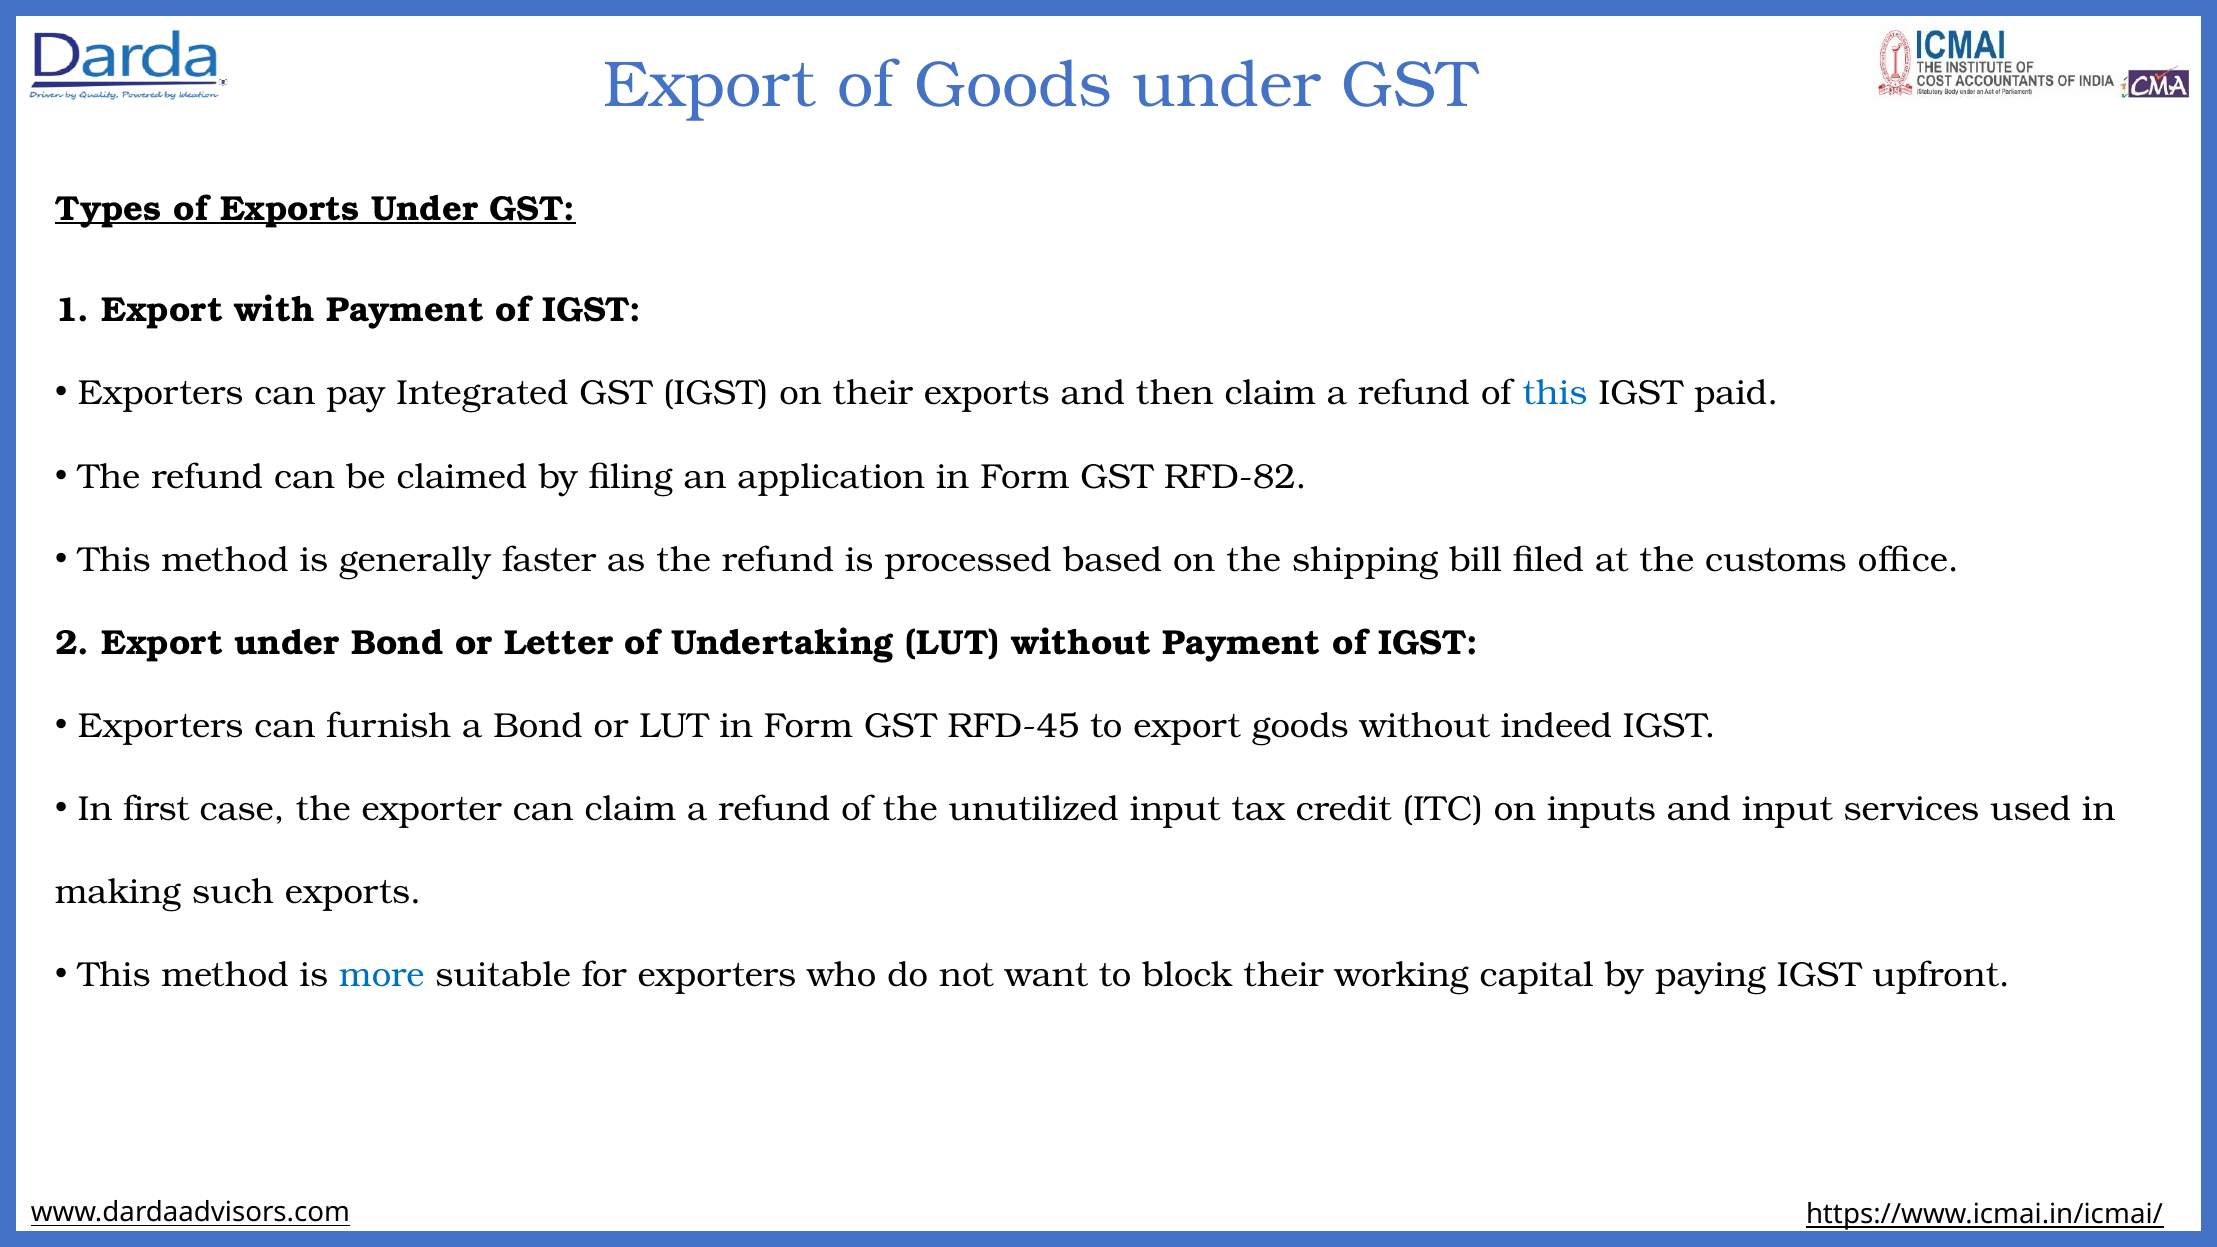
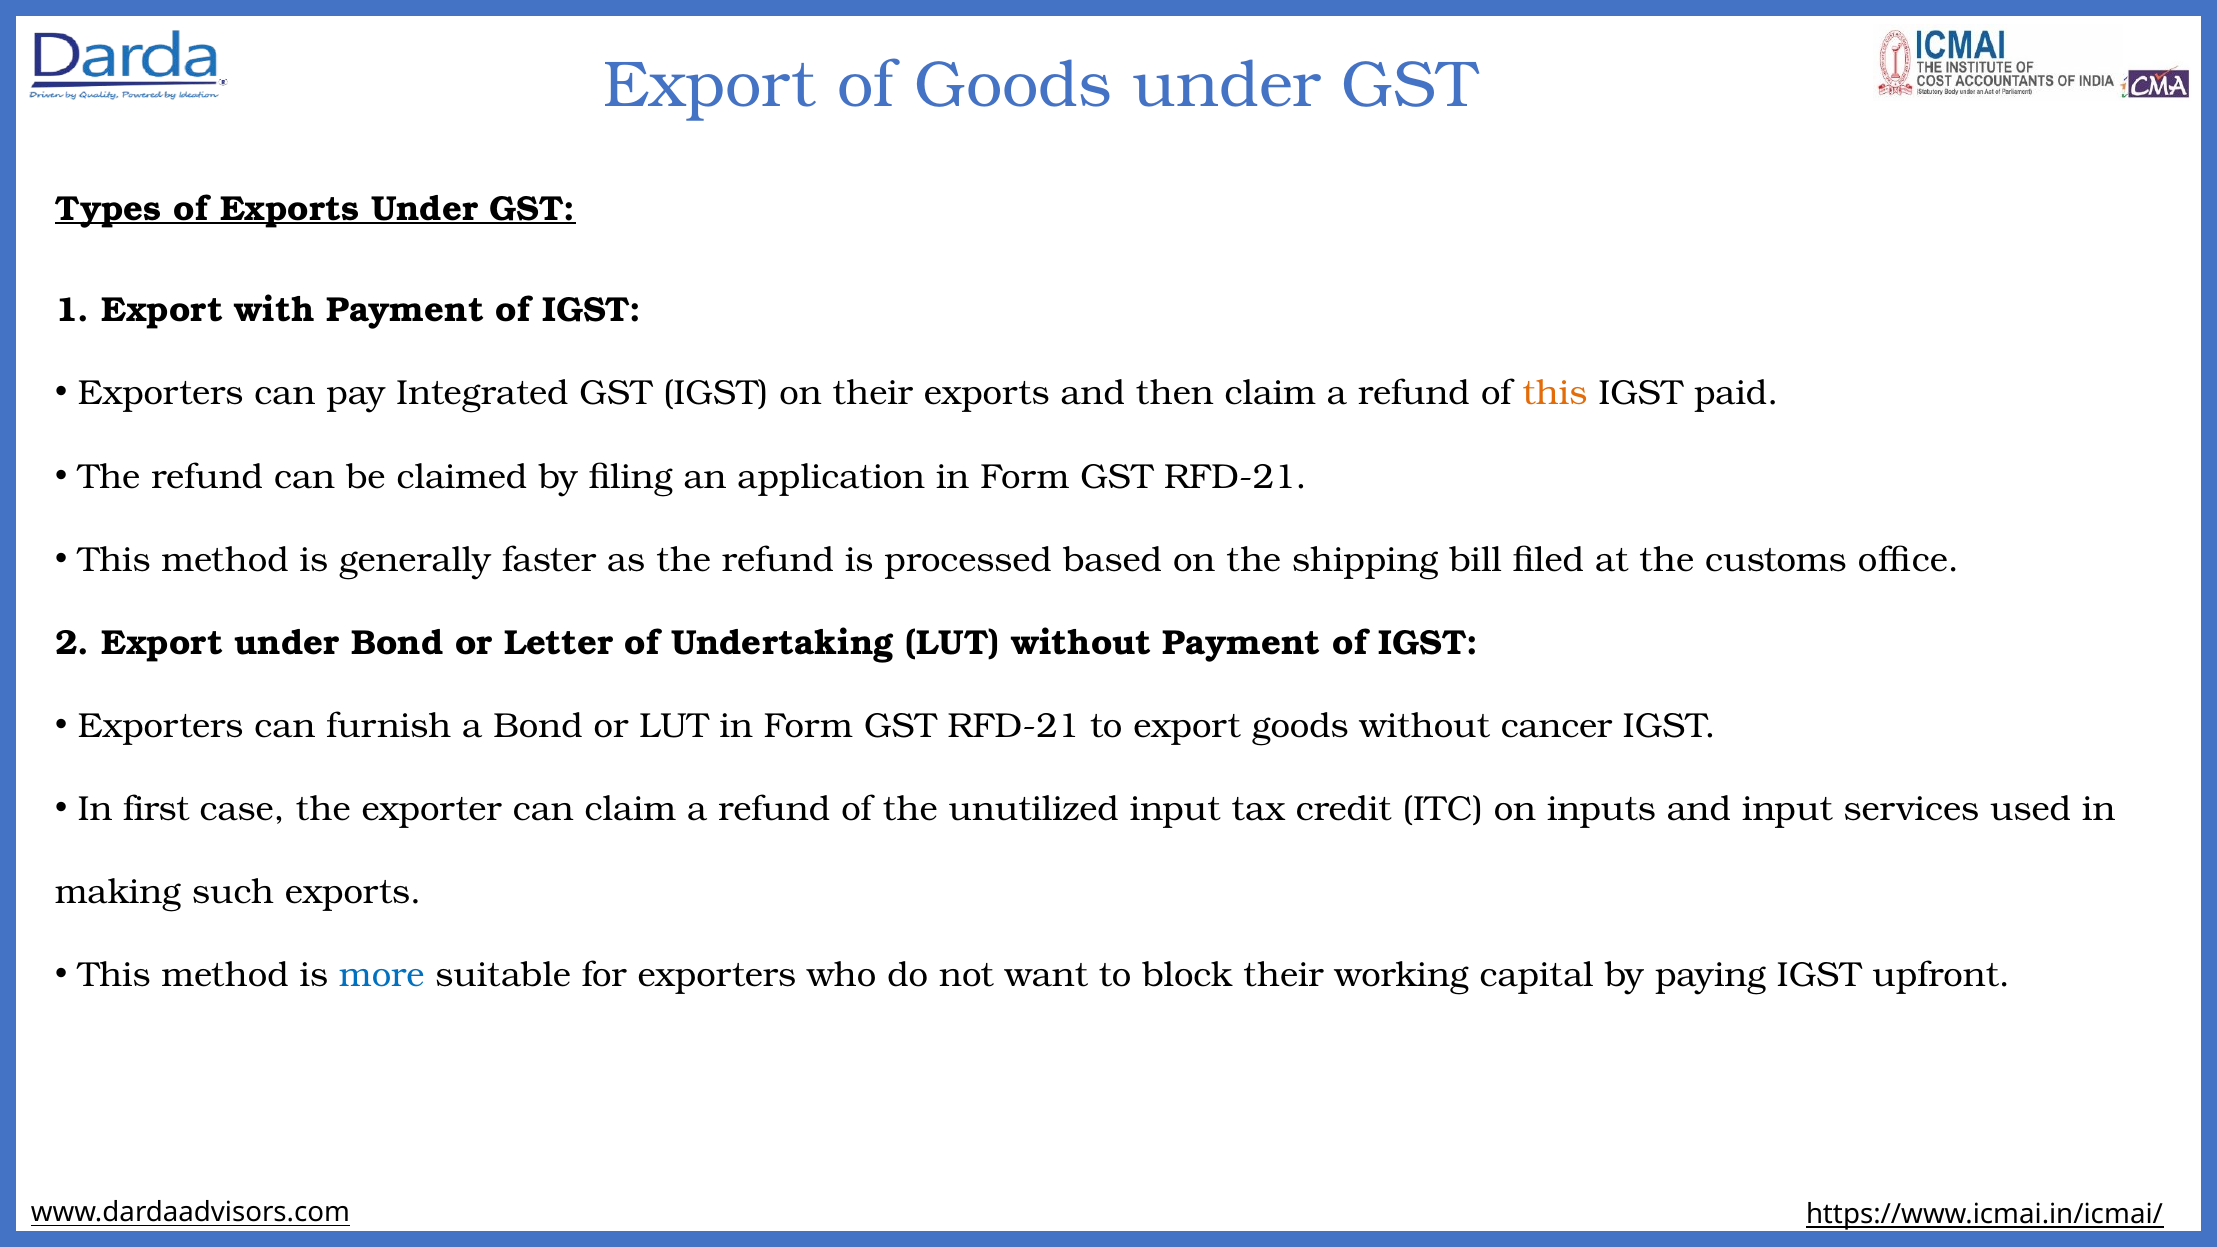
this at (1555, 394) colour: blue -> orange
RFD-82 at (1236, 477): RFD-82 -> RFD-21
RFD-45 at (1013, 726): RFD-45 -> RFD-21
indeed: indeed -> cancer
